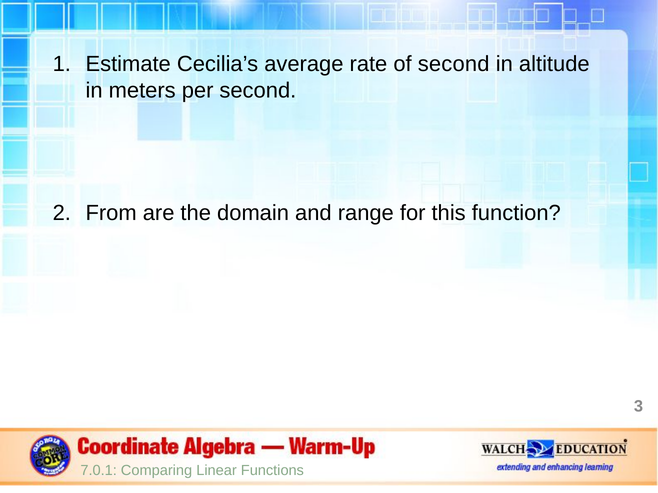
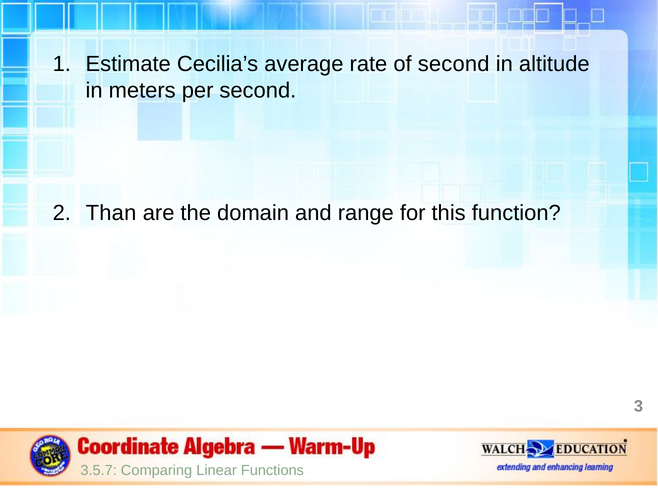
From: From -> Than
7.0.1: 7.0.1 -> 3.5.7
